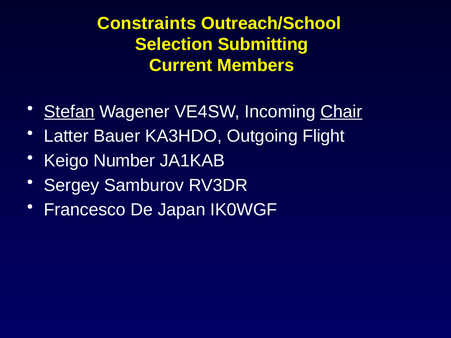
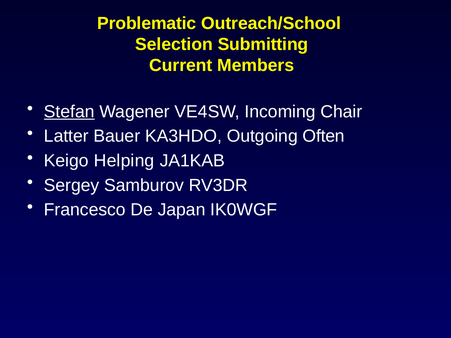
Constraints: Constraints -> Problematic
Chair underline: present -> none
Flight: Flight -> Often
Number: Number -> Helping
